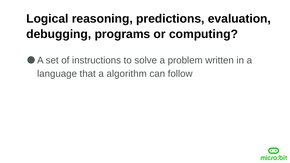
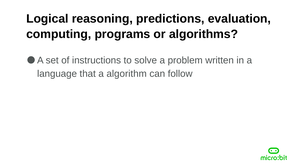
debugging: debugging -> computing
computing: computing -> algorithms
